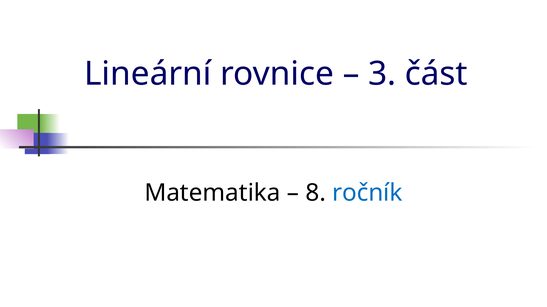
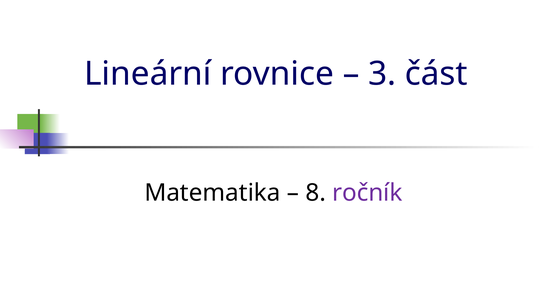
ročník colour: blue -> purple
